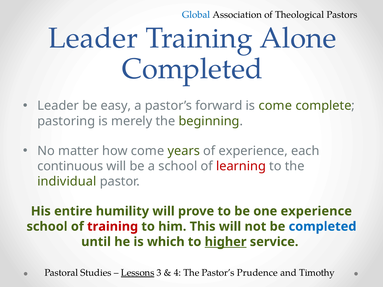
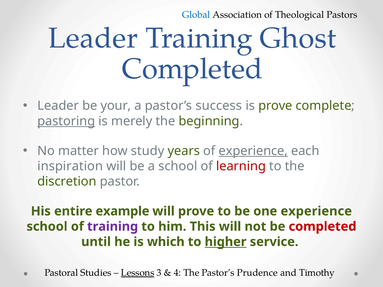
Alone: Alone -> Ghost
easy: easy -> your
forward: forward -> success
is come: come -> prove
pastoring underline: none -> present
how come: come -> study
experience at (253, 151) underline: none -> present
continuous: continuous -> inspiration
individual: individual -> discretion
humility: humility -> example
training at (113, 227) colour: red -> purple
completed at (323, 227) colour: blue -> red
